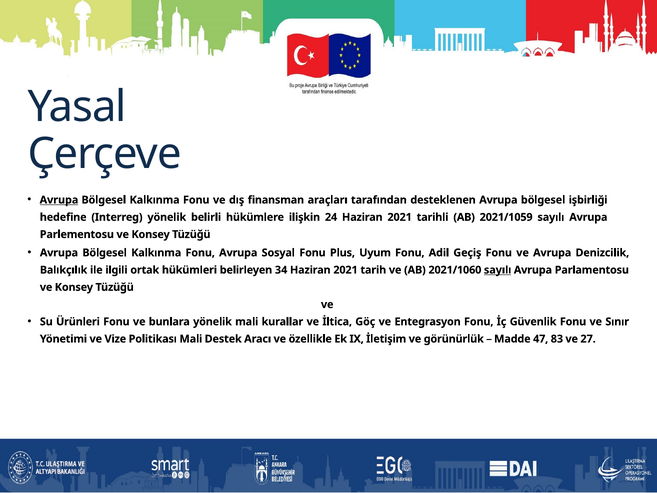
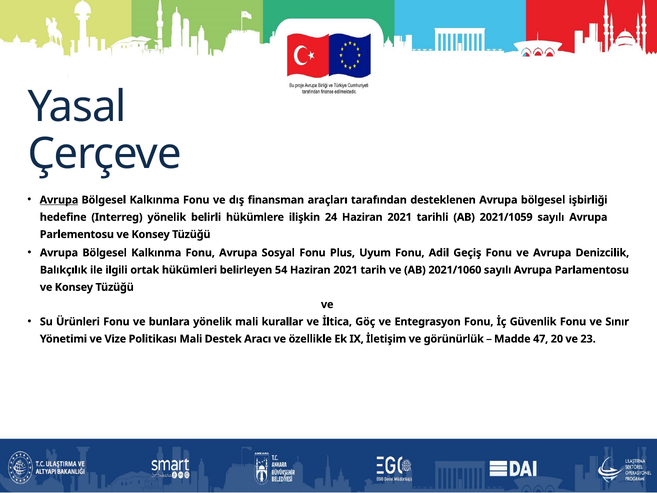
34: 34 -> 54
sayılı at (498, 270) underline: present -> none
83: 83 -> 20
27: 27 -> 23
